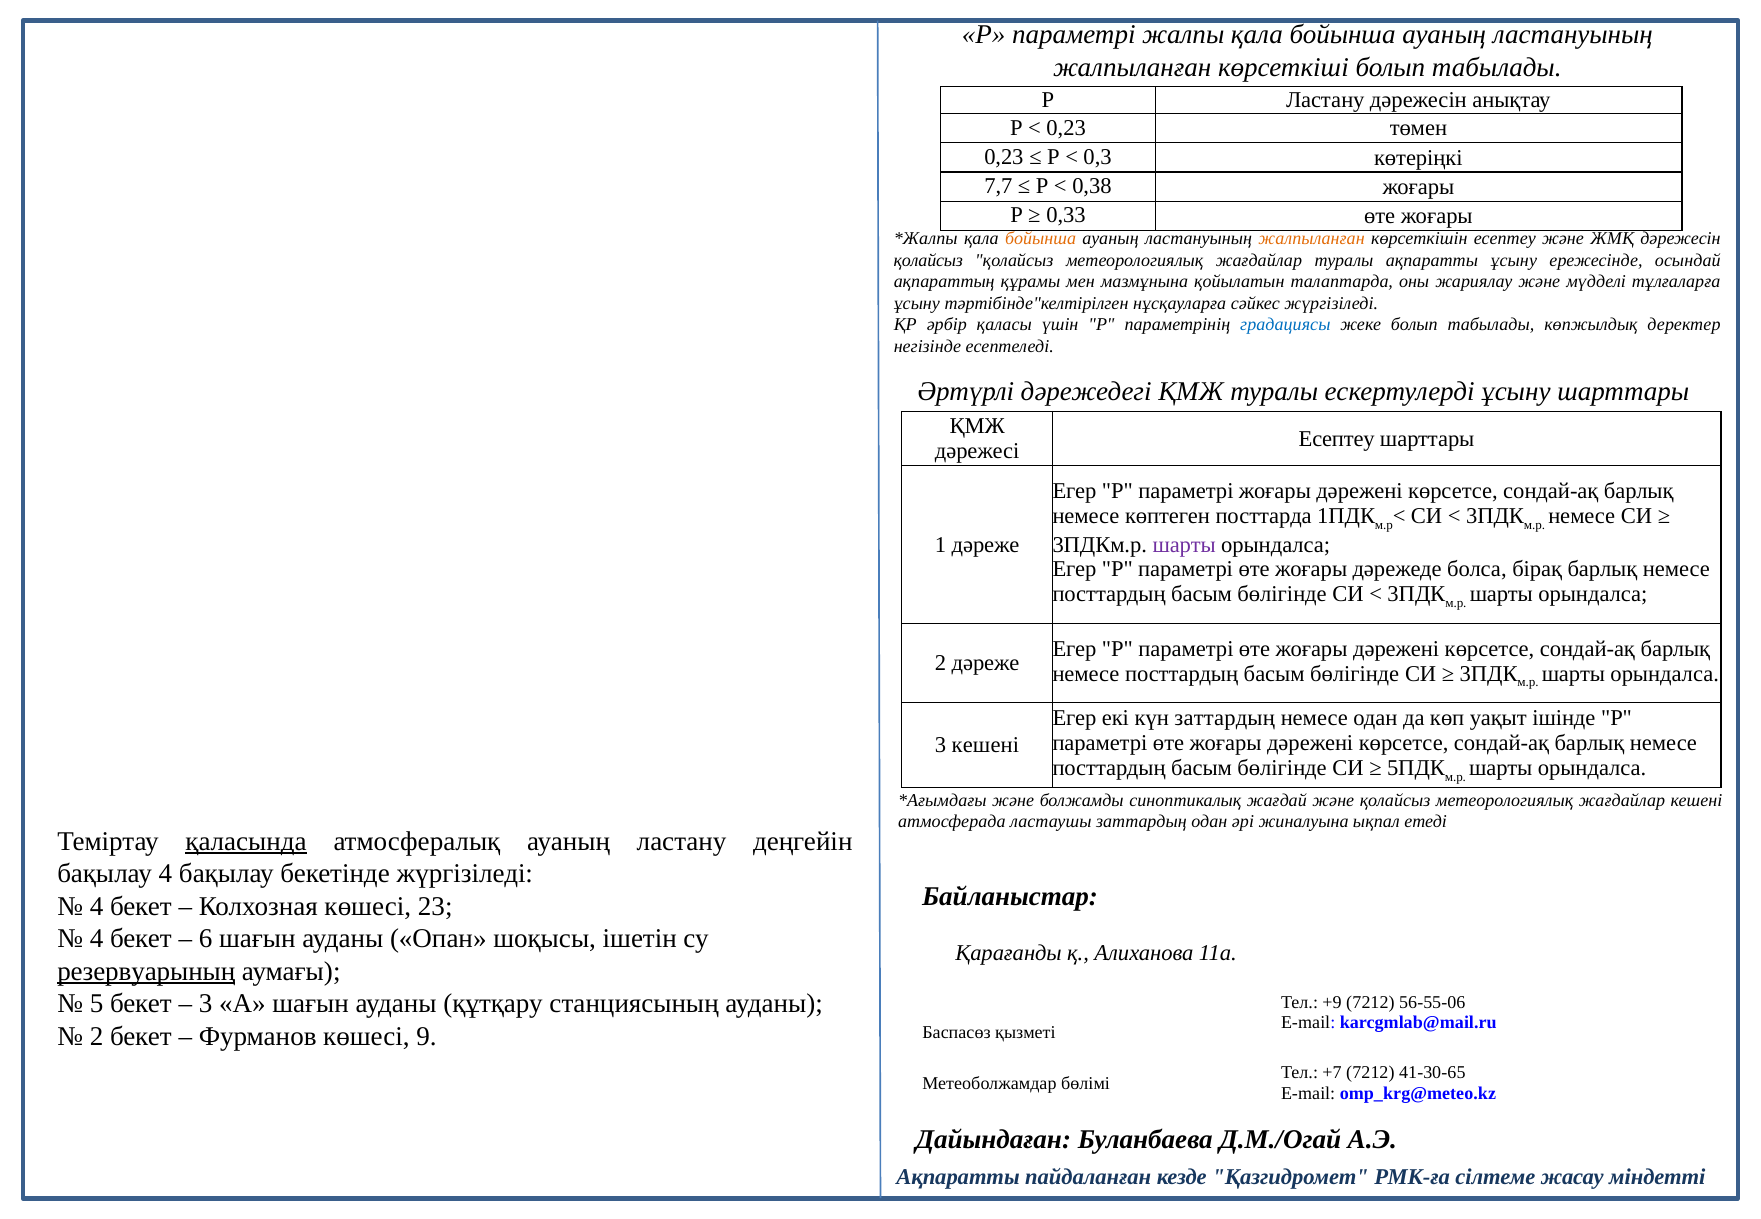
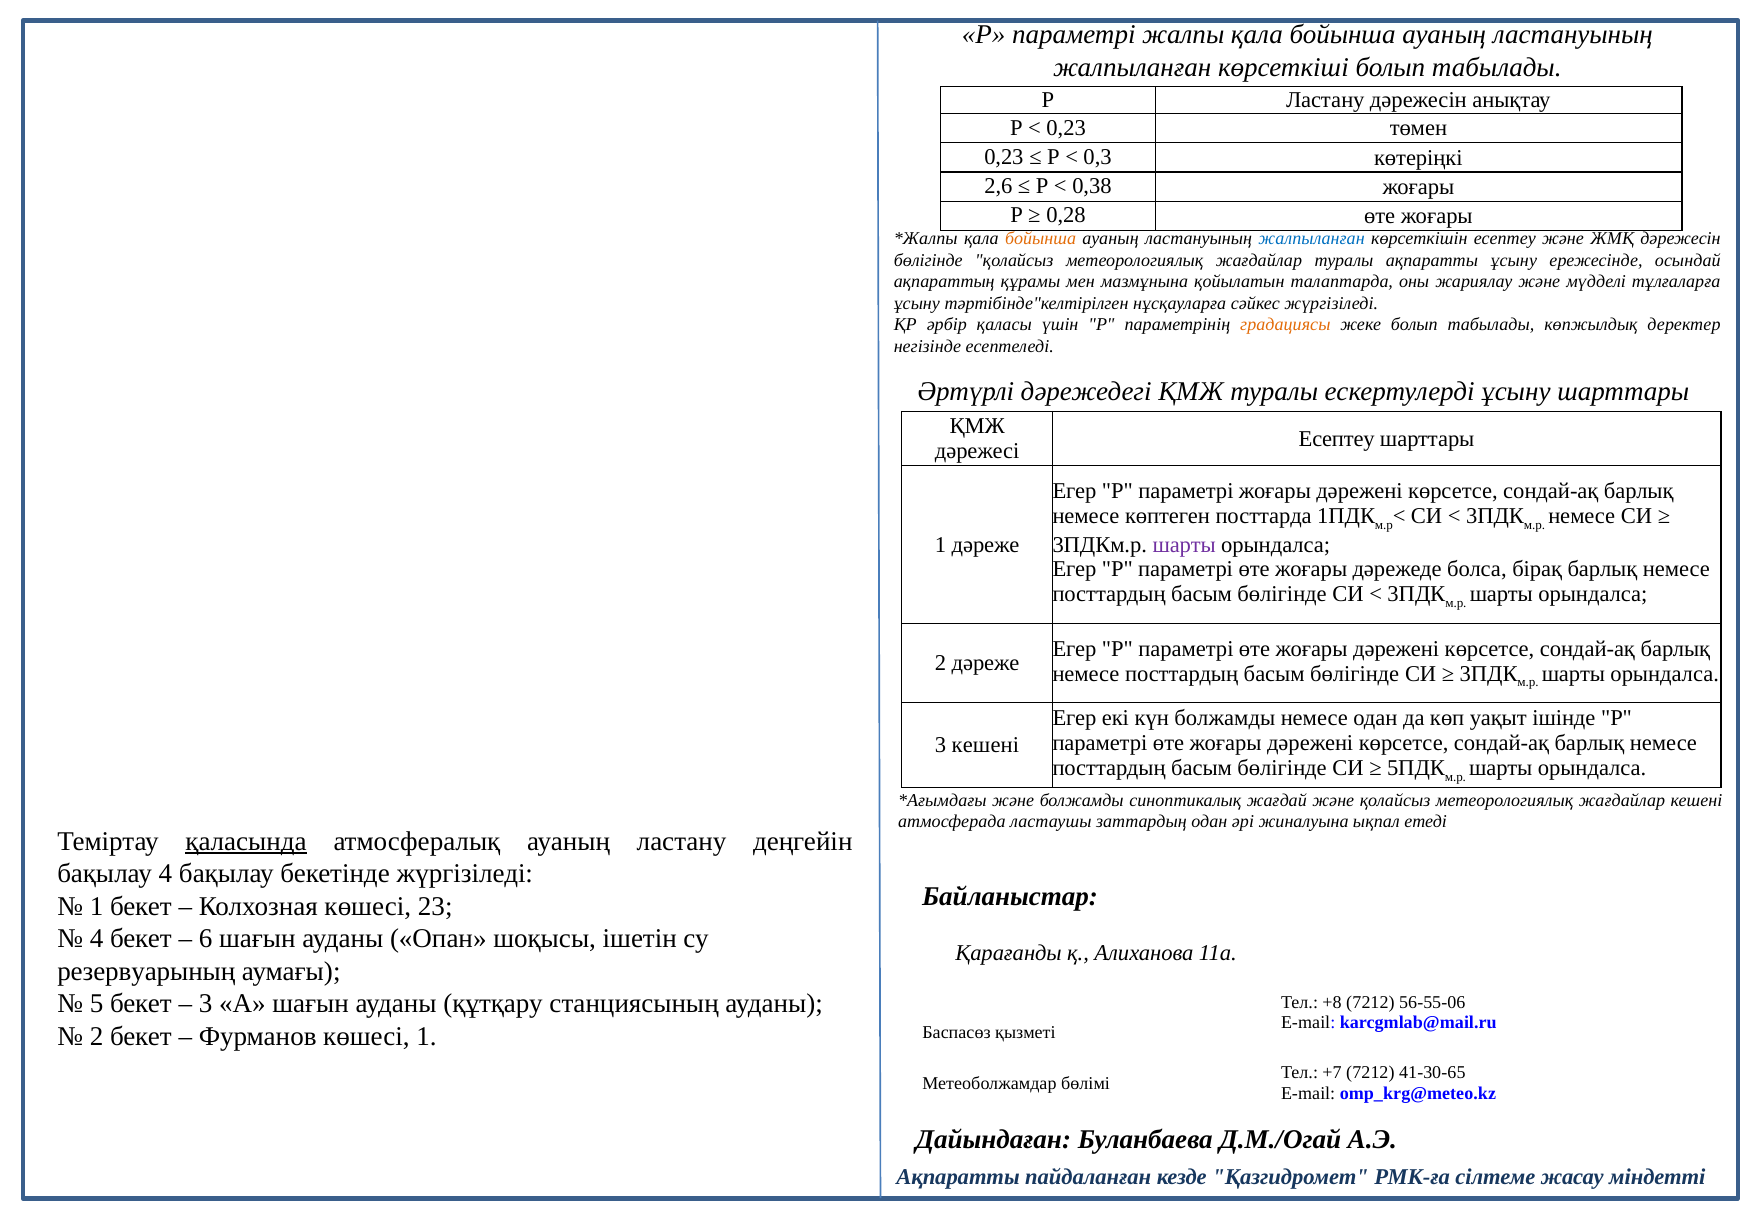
7,7: 7,7 -> 2,6
0,33: 0,33 -> 0,28
жалпыланған at (1312, 238) colour: orange -> blue
қолайсыз at (928, 260): қолайсыз -> бөлігінде
градациясы colour: blue -> orange
күн заттардың: заттардың -> болжамды
4 at (97, 907): 4 -> 1
резервуарының underline: present -> none
+9: +9 -> +8
көшесі 9: 9 -> 1
